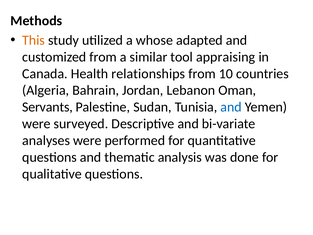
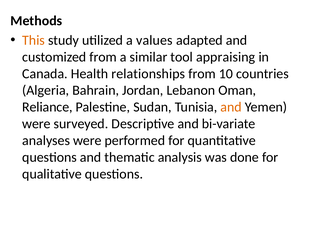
whose: whose -> values
Servants: Servants -> Reliance
and at (231, 107) colour: blue -> orange
